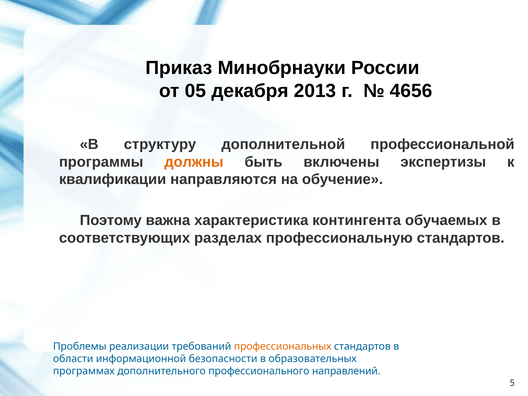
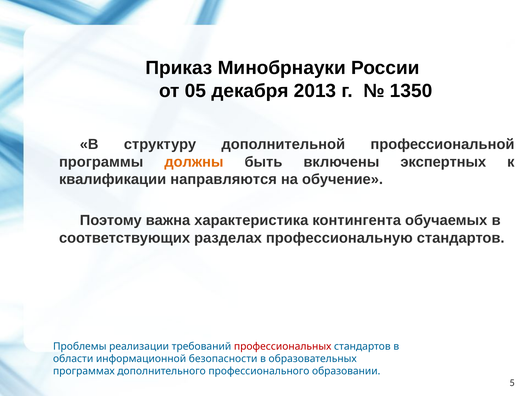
4656: 4656 -> 1350
экспертизы: экспертизы -> экспертных
профессиональных colour: orange -> red
направлений: направлений -> образовании
